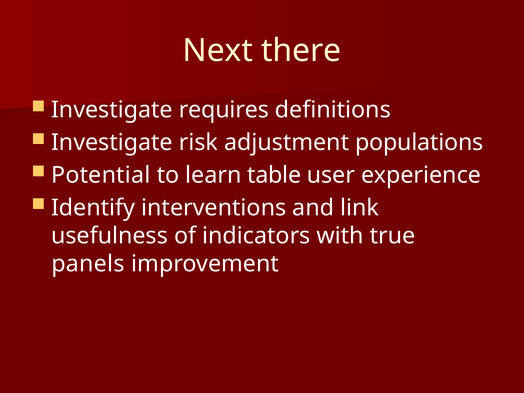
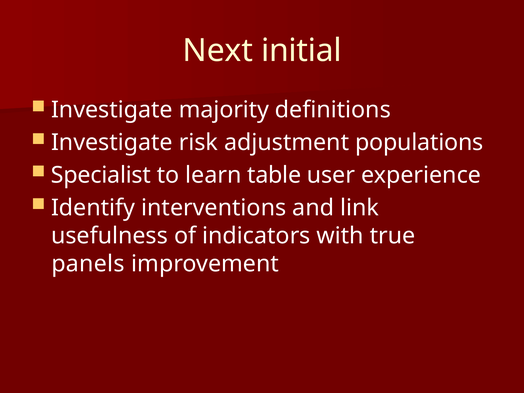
there: there -> initial
requires: requires -> majority
Potential: Potential -> Specialist
